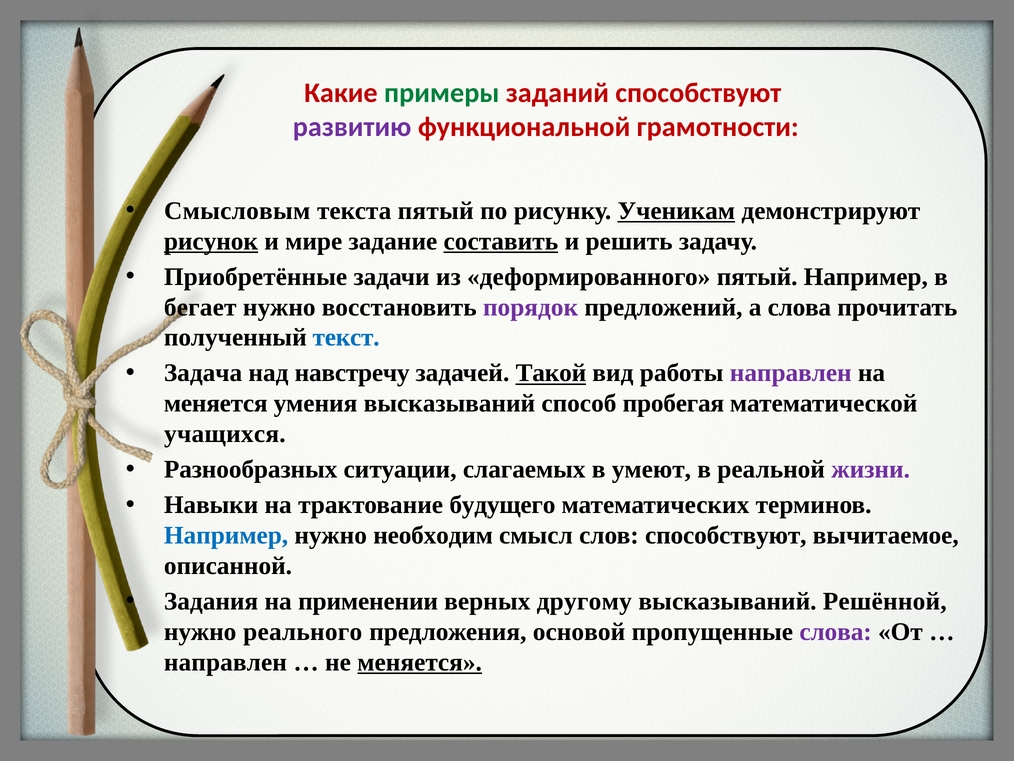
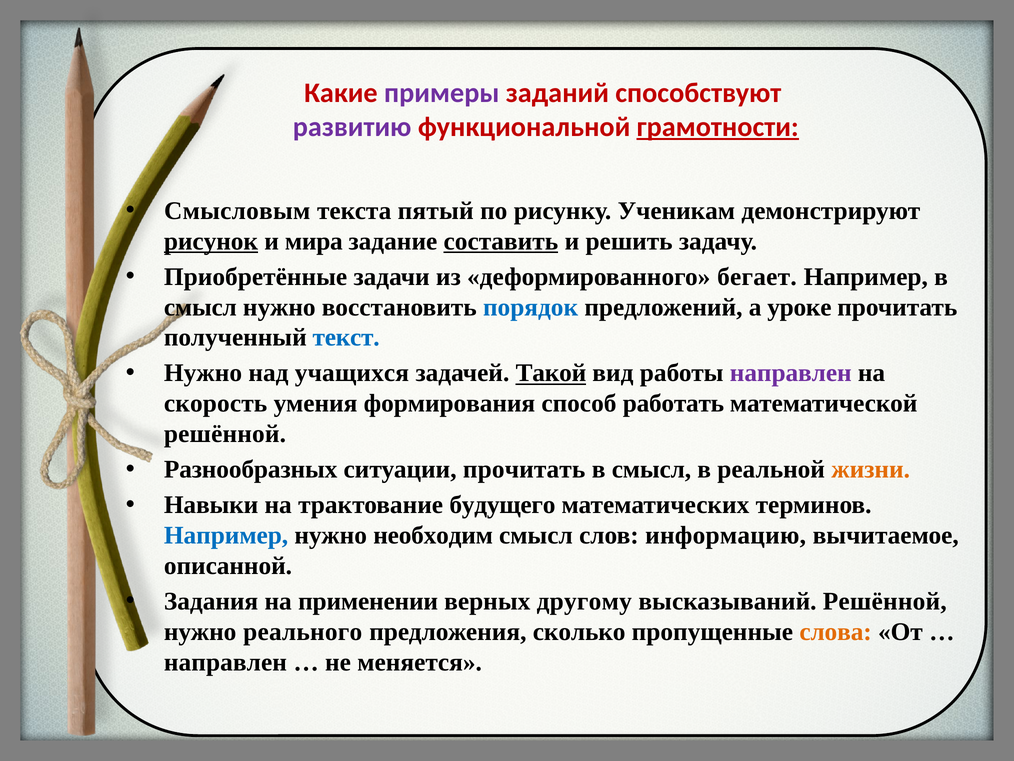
примеры colour: green -> purple
грамотности underline: none -> present
Ученикам underline: present -> none
мире: мире -> мира
деформированного пятый: пятый -> бегает
бегает at (200, 307): бегает -> смысл
порядок colour: purple -> blue
а слова: слова -> уроке
Задача at (203, 373): Задача -> Нужно
навстречу: навстречу -> учащихся
меняется at (216, 403): меняется -> скорость
умения высказываний: высказываний -> формирования
пробегая: пробегая -> работать
учащихся at (225, 434): учащихся -> решённой
ситуации слагаемых: слагаемых -> прочитать
умеют at (651, 469): умеют -> смысл
жизни colour: purple -> orange
слов способствуют: способствуют -> информацию
основой: основой -> сколько
слова at (836, 631) colour: purple -> orange
меняется at (420, 662) underline: present -> none
